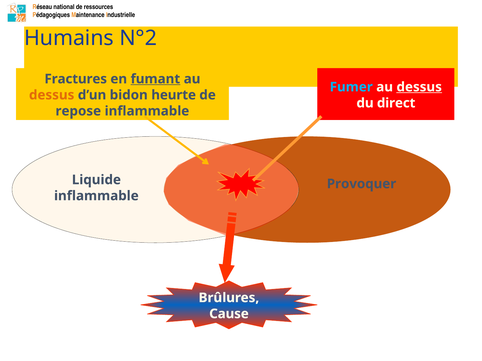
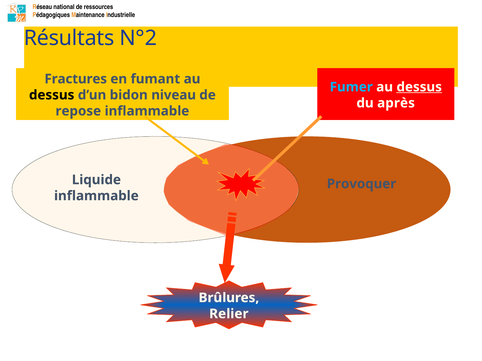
Humains: Humains -> Résultats
fumant underline: present -> none
dessus at (52, 95) colour: orange -> black
heurte: heurte -> niveau
direct: direct -> après
Cause: Cause -> Relier
